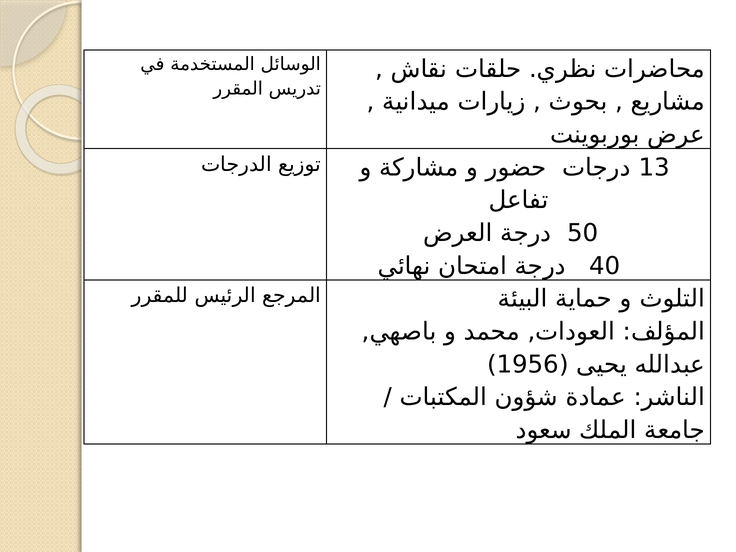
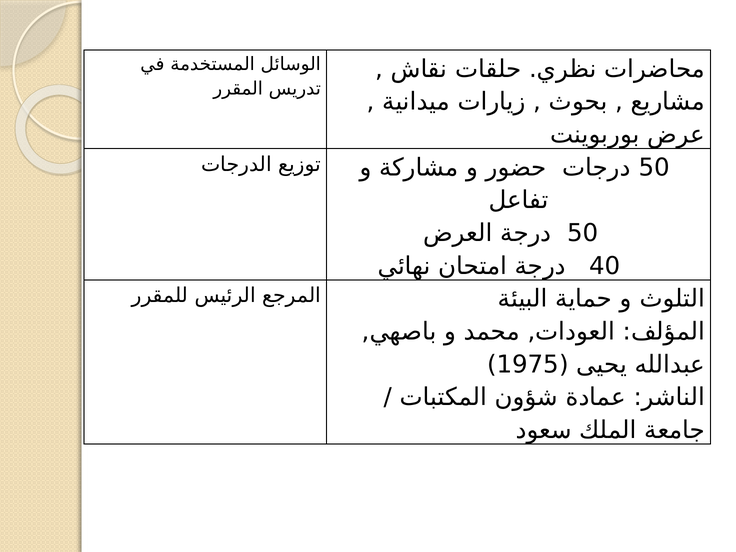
13 at (654, 167): 13 -> 50
1956: 1956 -> 1975
